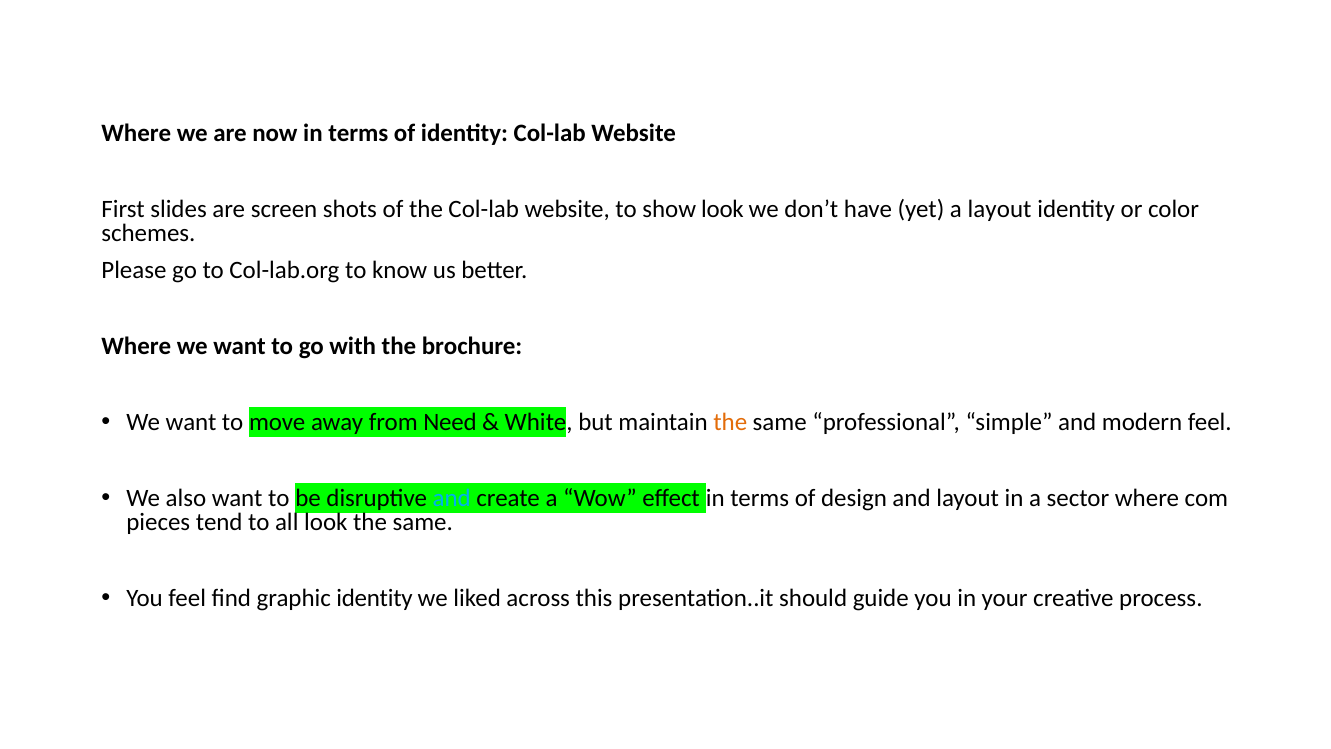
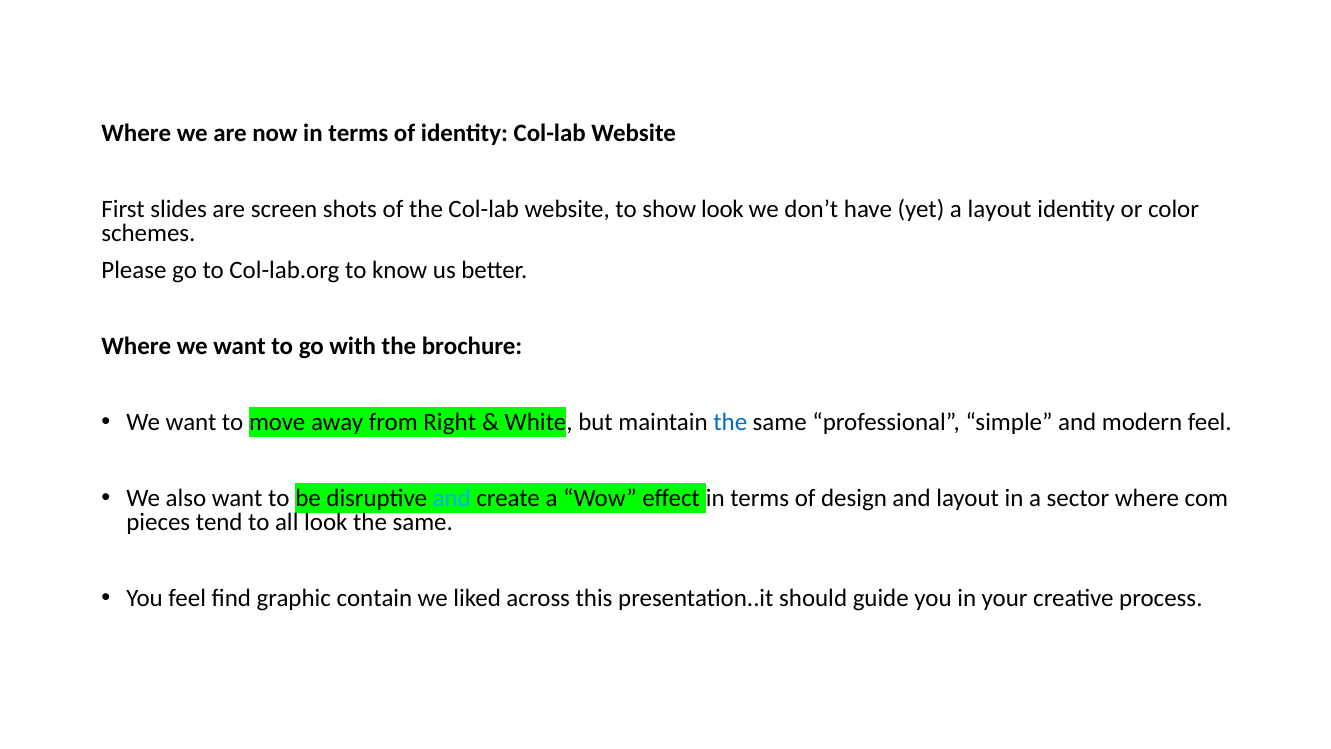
Need: Need -> Right
the at (730, 422) colour: orange -> blue
graphic identity: identity -> contain
